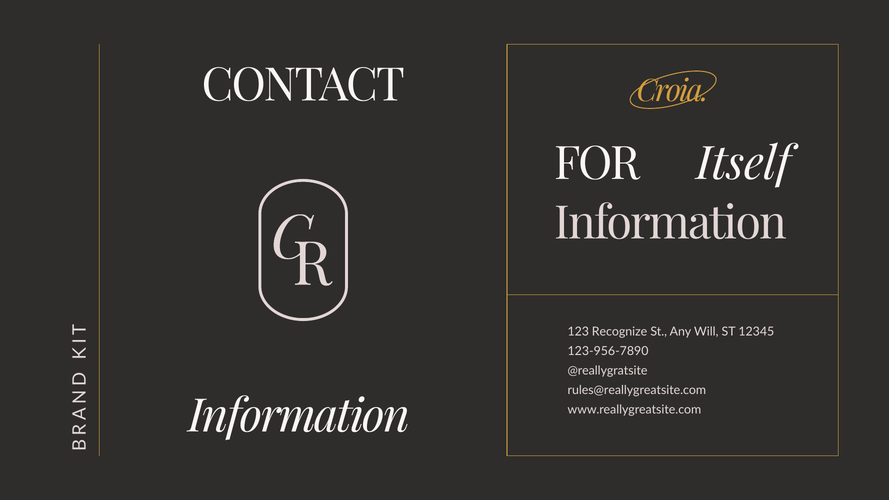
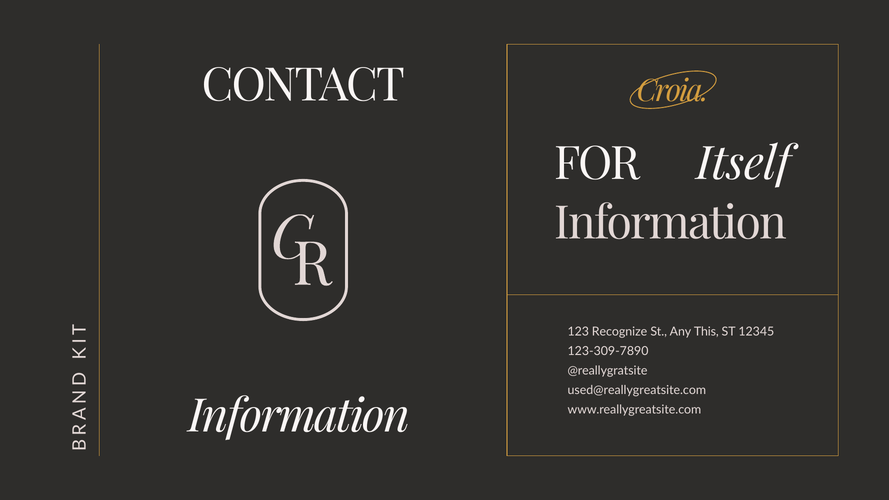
Will: Will -> This
123-956-7890: 123-956-7890 -> 123-309-7890
rules@reallygreatsite.com: rules@reallygreatsite.com -> used@reallygreatsite.com
